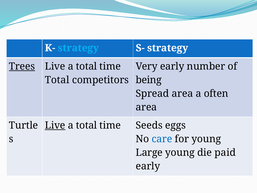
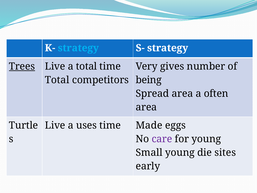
Very early: early -> gives
Live at (55, 125) underline: present -> none
total at (87, 125): total -> uses
Seeds: Seeds -> Made
care colour: blue -> purple
Large: Large -> Small
paid: paid -> sites
